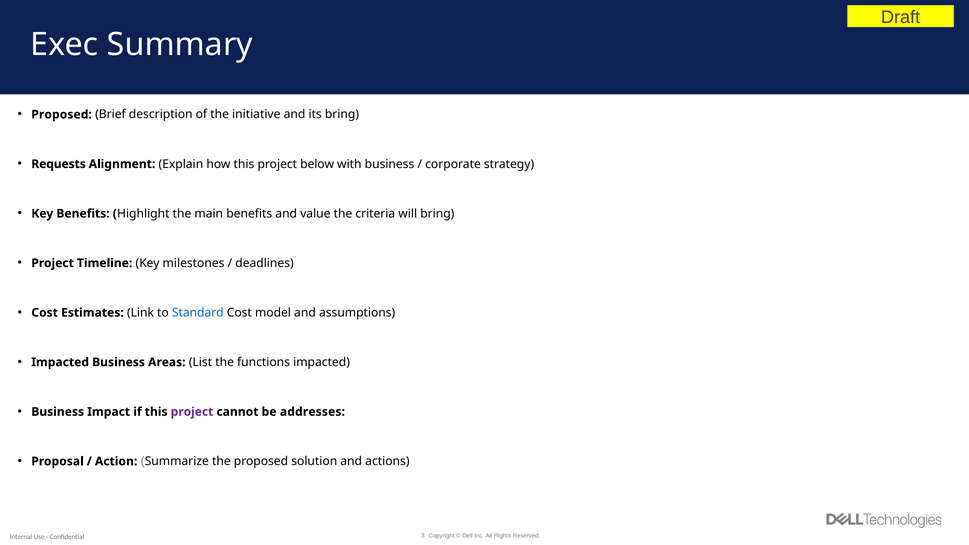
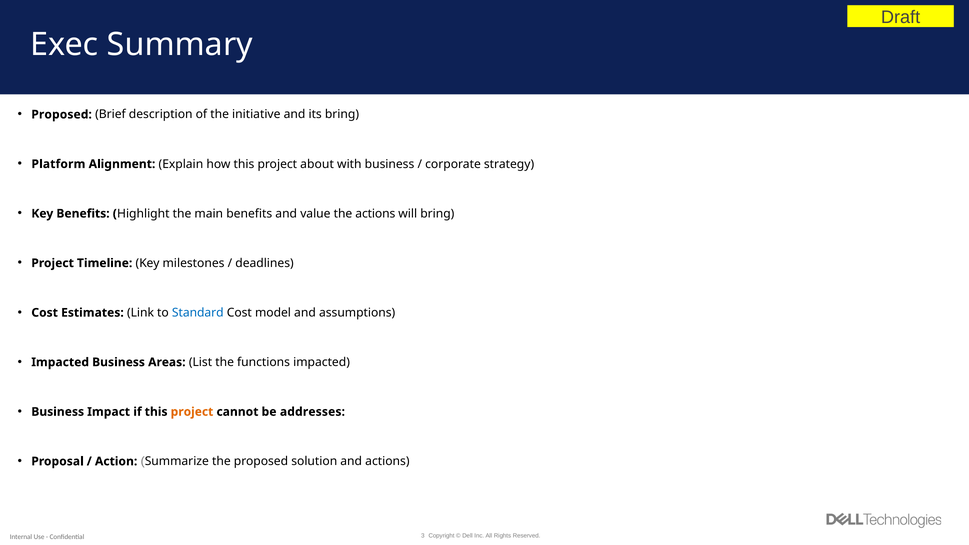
Requests: Requests -> Platform
below: below -> about
the criteria: criteria -> actions
project at (192, 412) colour: purple -> orange
